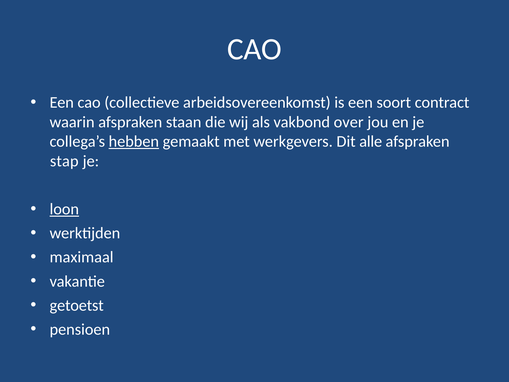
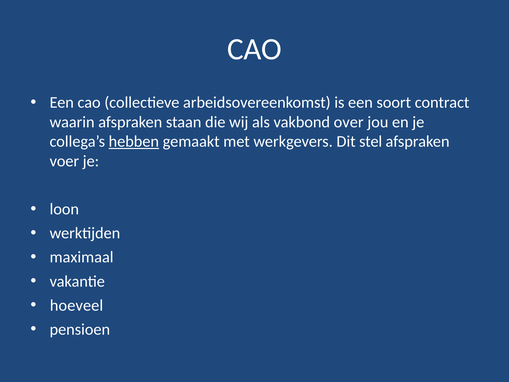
alle: alle -> stel
stap: stap -> voer
loon underline: present -> none
getoetst: getoetst -> hoeveel
